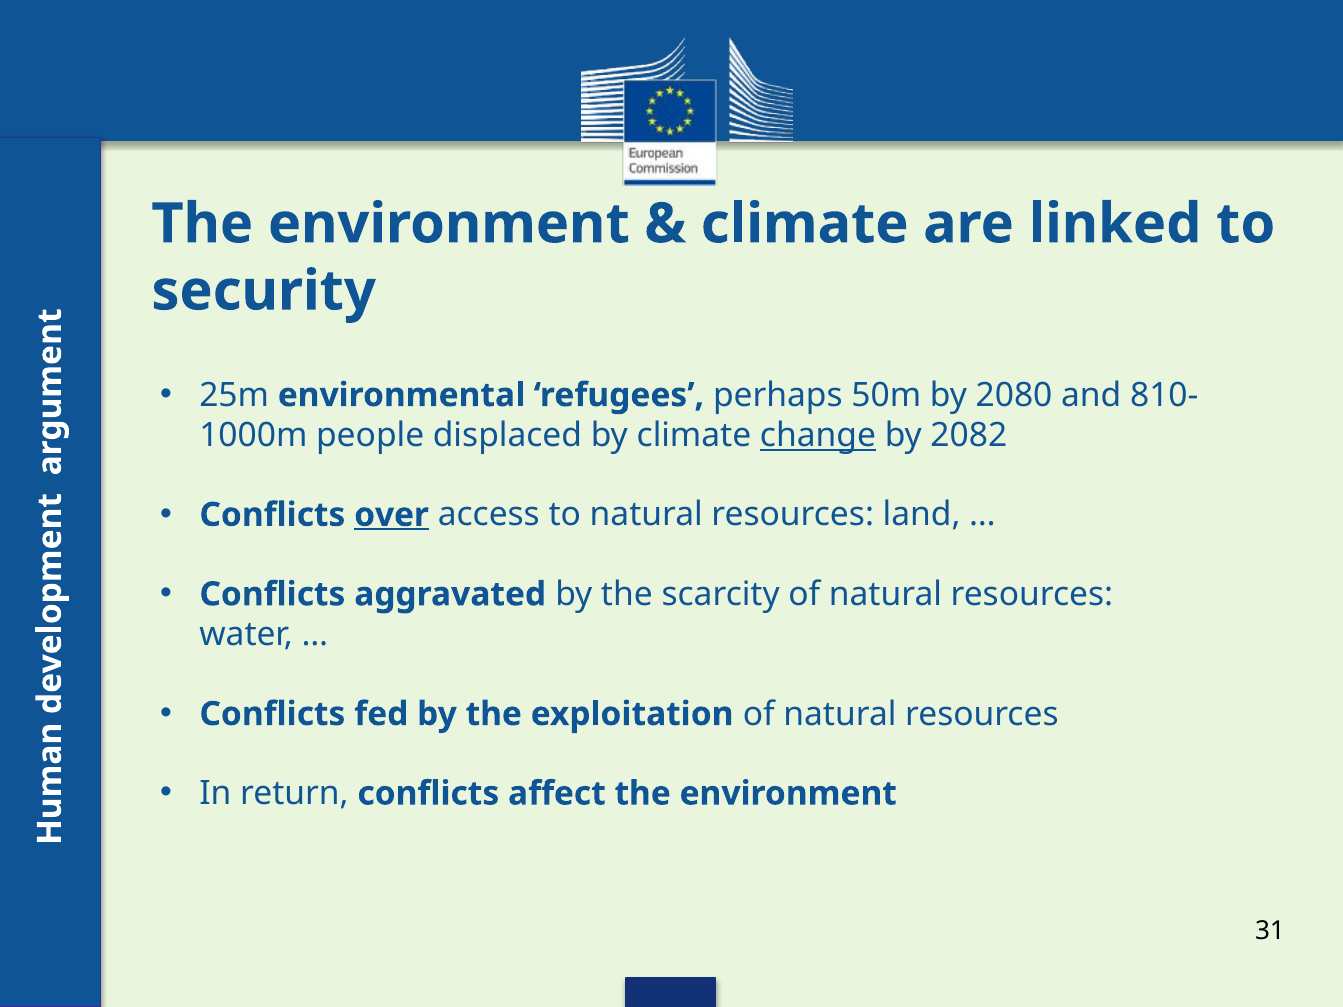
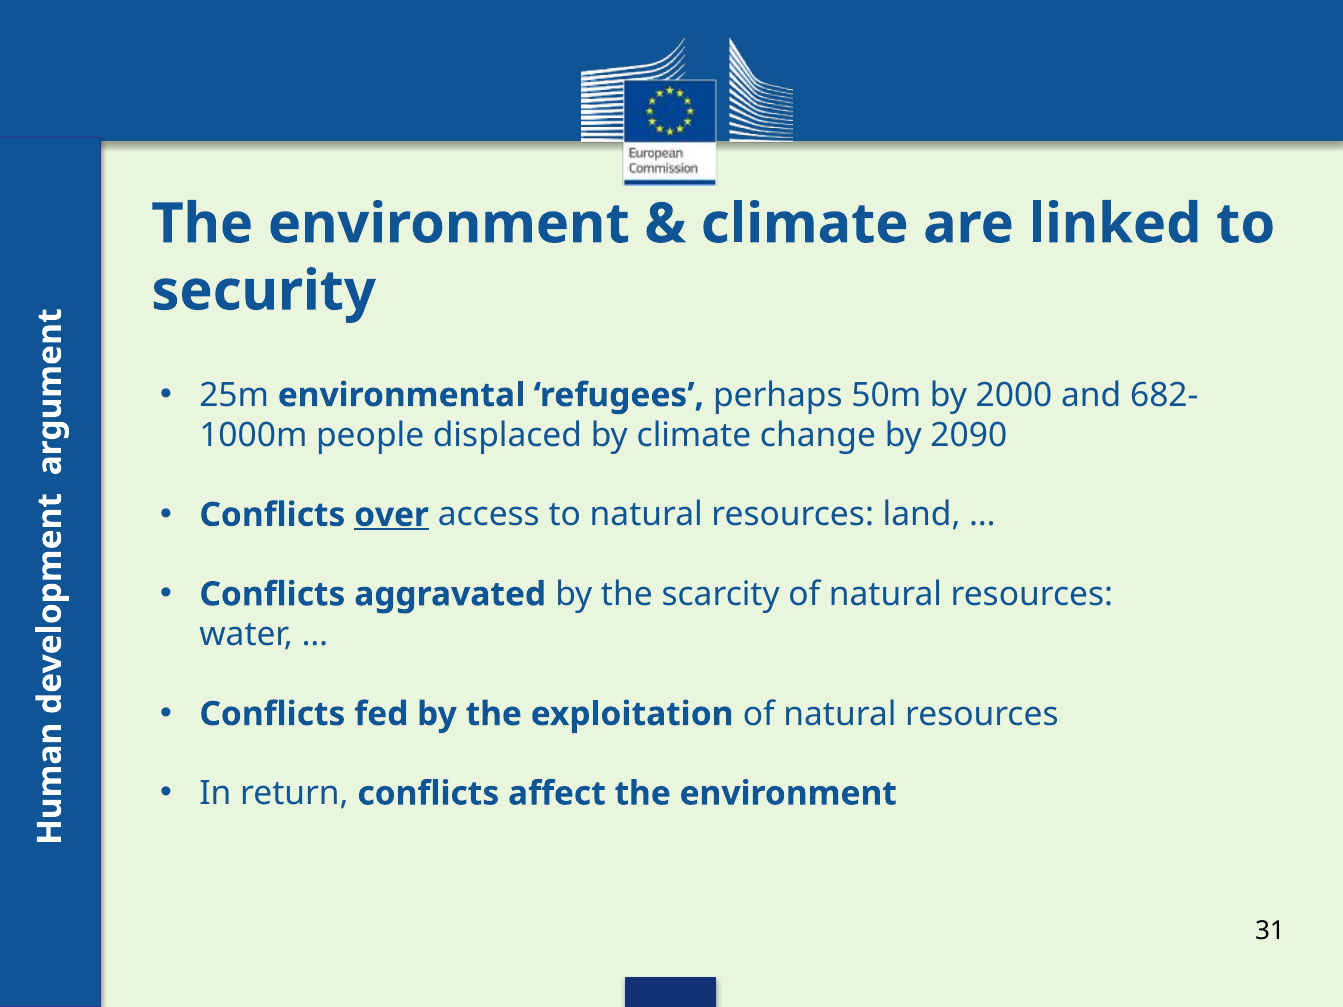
2080: 2080 -> 2000
810-: 810- -> 682-
change underline: present -> none
2082: 2082 -> 2090
